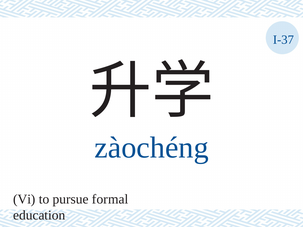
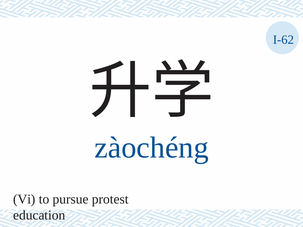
I-37: I-37 -> I-62
formal: formal -> protest
